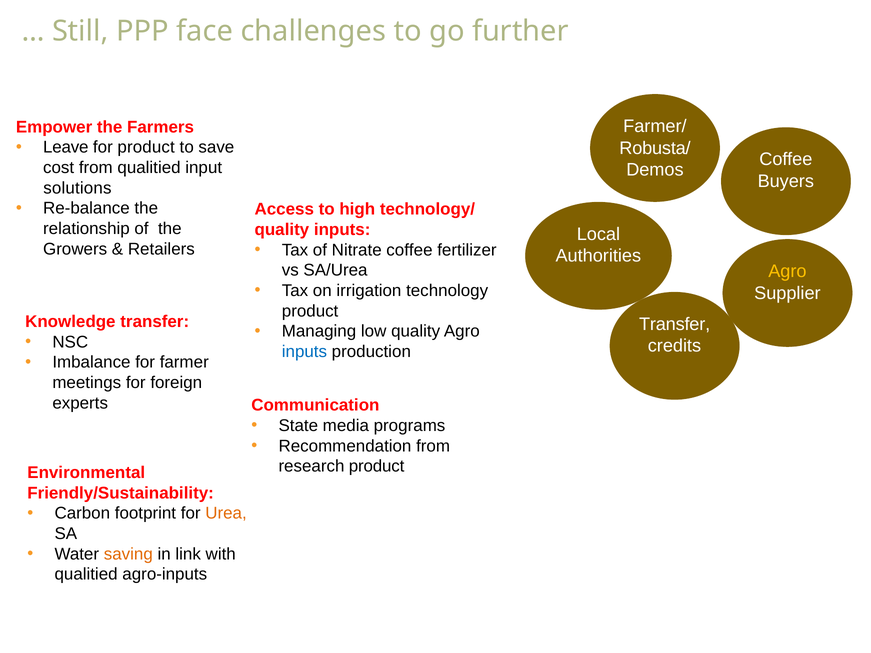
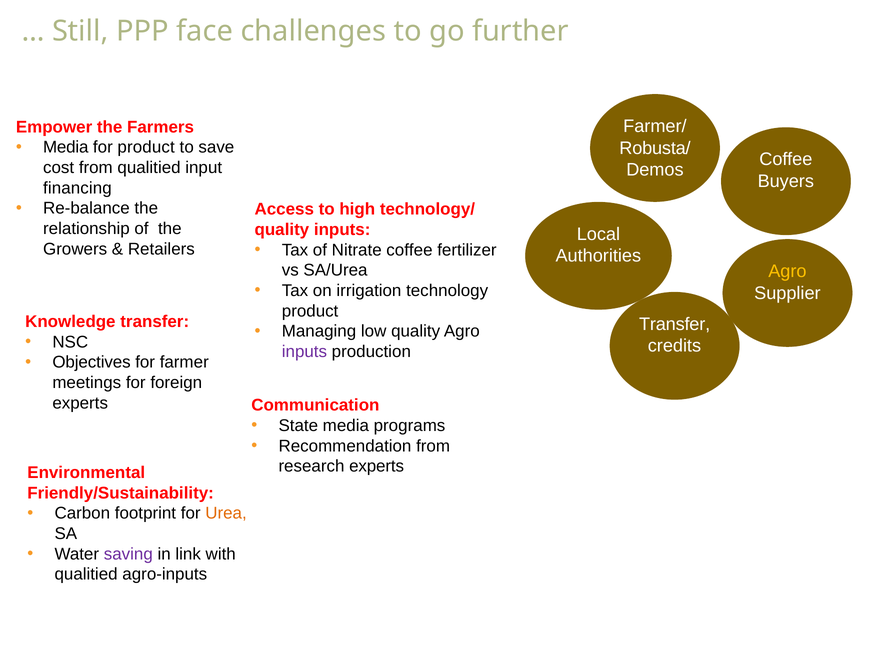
Leave at (66, 147): Leave -> Media
solutions: solutions -> financing
inputs at (304, 352) colour: blue -> purple
Imbalance: Imbalance -> Objectives
research product: product -> experts
saving colour: orange -> purple
